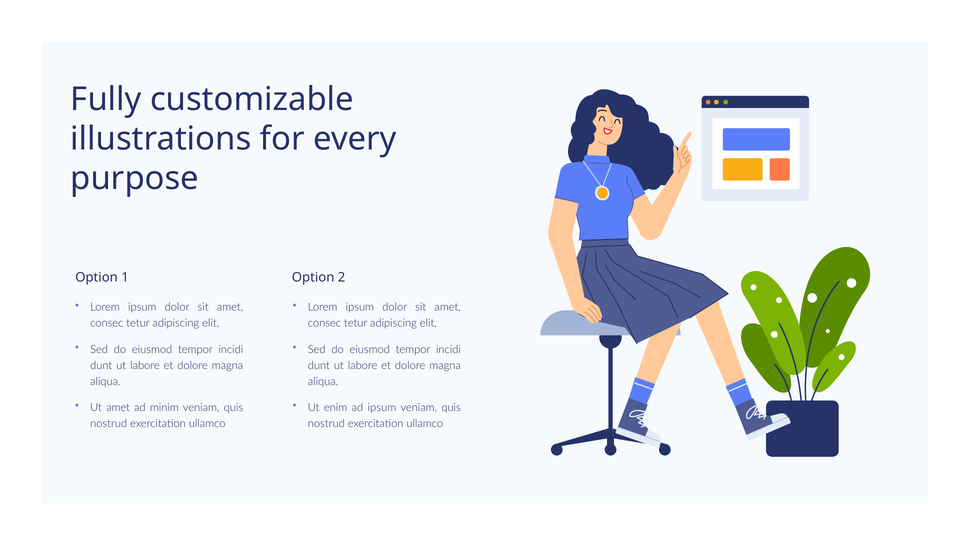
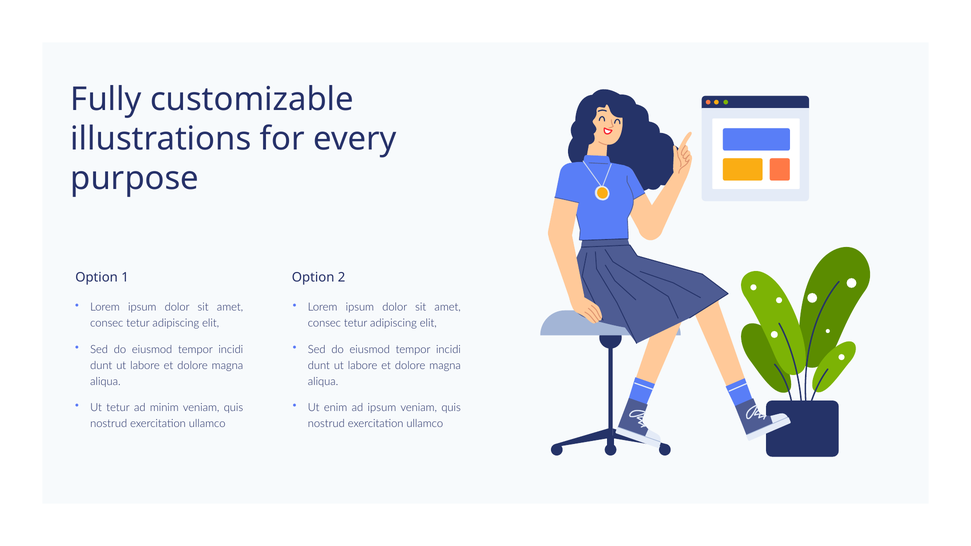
Ut amet: amet -> tetur
